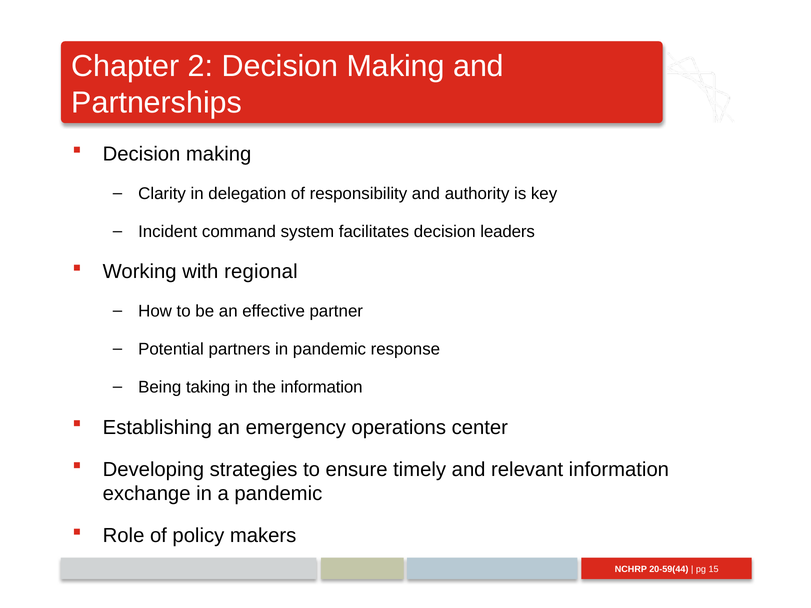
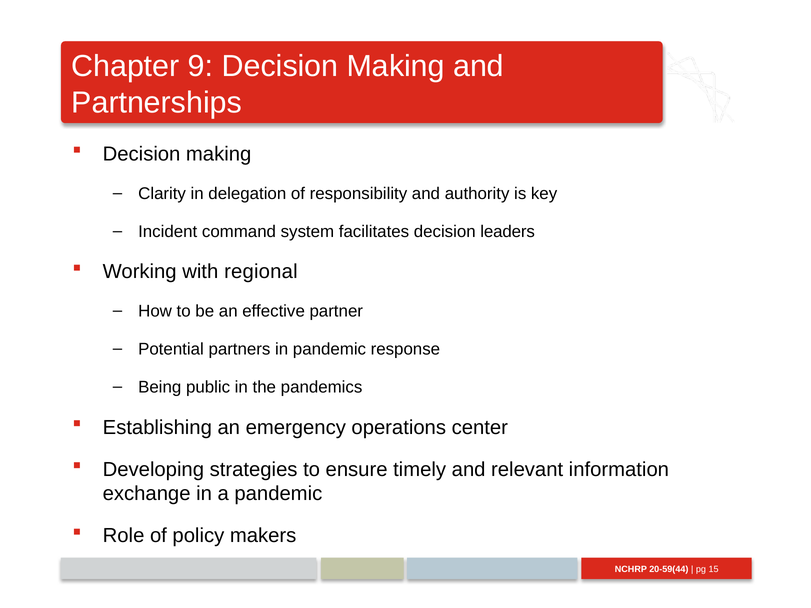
2: 2 -> 9
taking: taking -> public
the information: information -> pandemics
